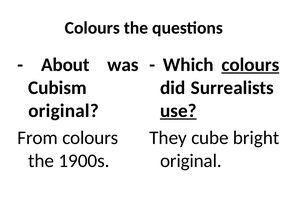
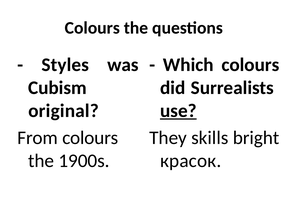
About: About -> Styles
colours at (250, 65) underline: present -> none
cube: cube -> skills
original at (191, 161): original -> красок
